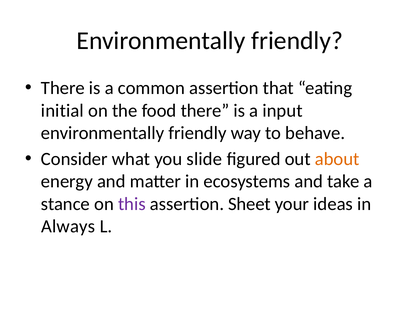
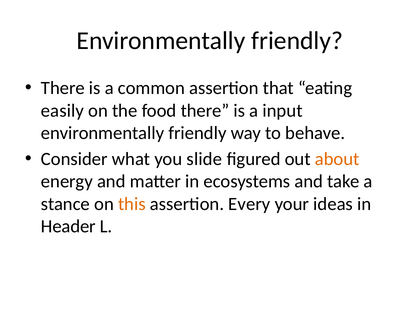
initial: initial -> easily
this colour: purple -> orange
Sheet: Sheet -> Every
Always: Always -> Header
